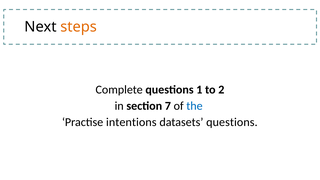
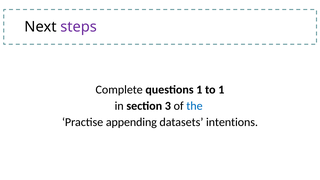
steps colour: orange -> purple
to 2: 2 -> 1
7: 7 -> 3
intentions: intentions -> appending
datasets questions: questions -> intentions
